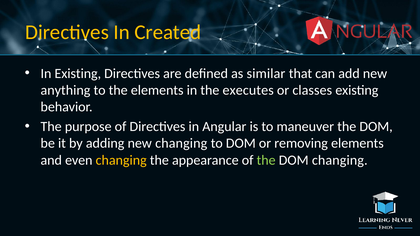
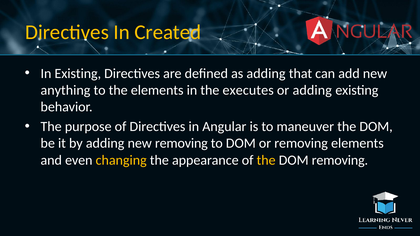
as similar: similar -> adding
or classes: classes -> adding
new changing: changing -> removing
the at (266, 160) colour: light green -> yellow
DOM changing: changing -> removing
